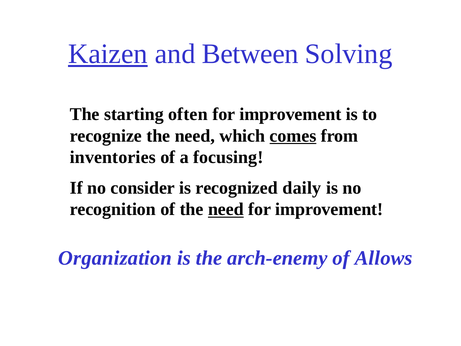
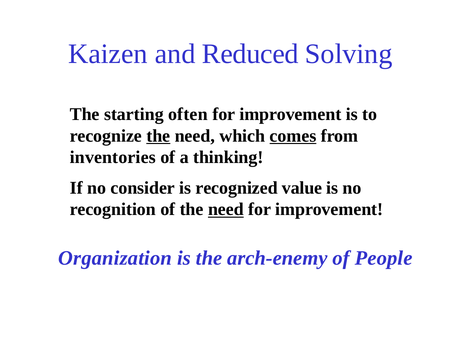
Kaizen underline: present -> none
Between: Between -> Reduced
the at (158, 136) underline: none -> present
focusing: focusing -> thinking
daily: daily -> value
Allows: Allows -> People
